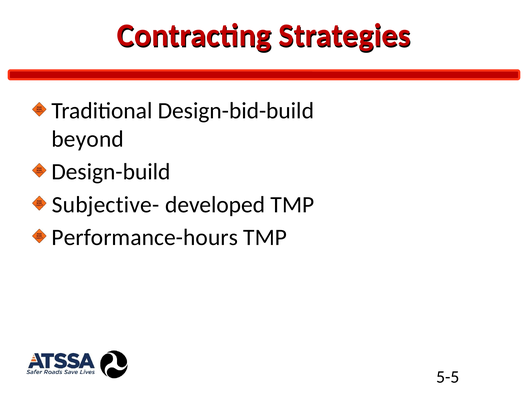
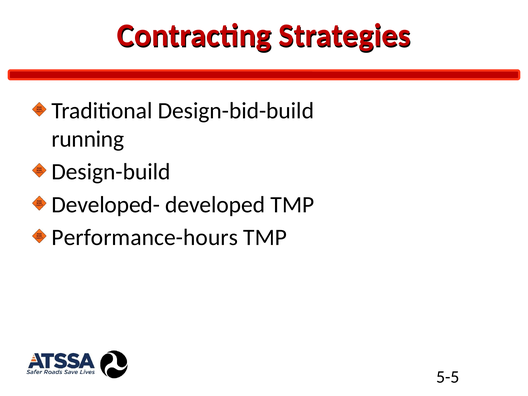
beyond: beyond -> running
Subjective-: Subjective- -> Developed-
